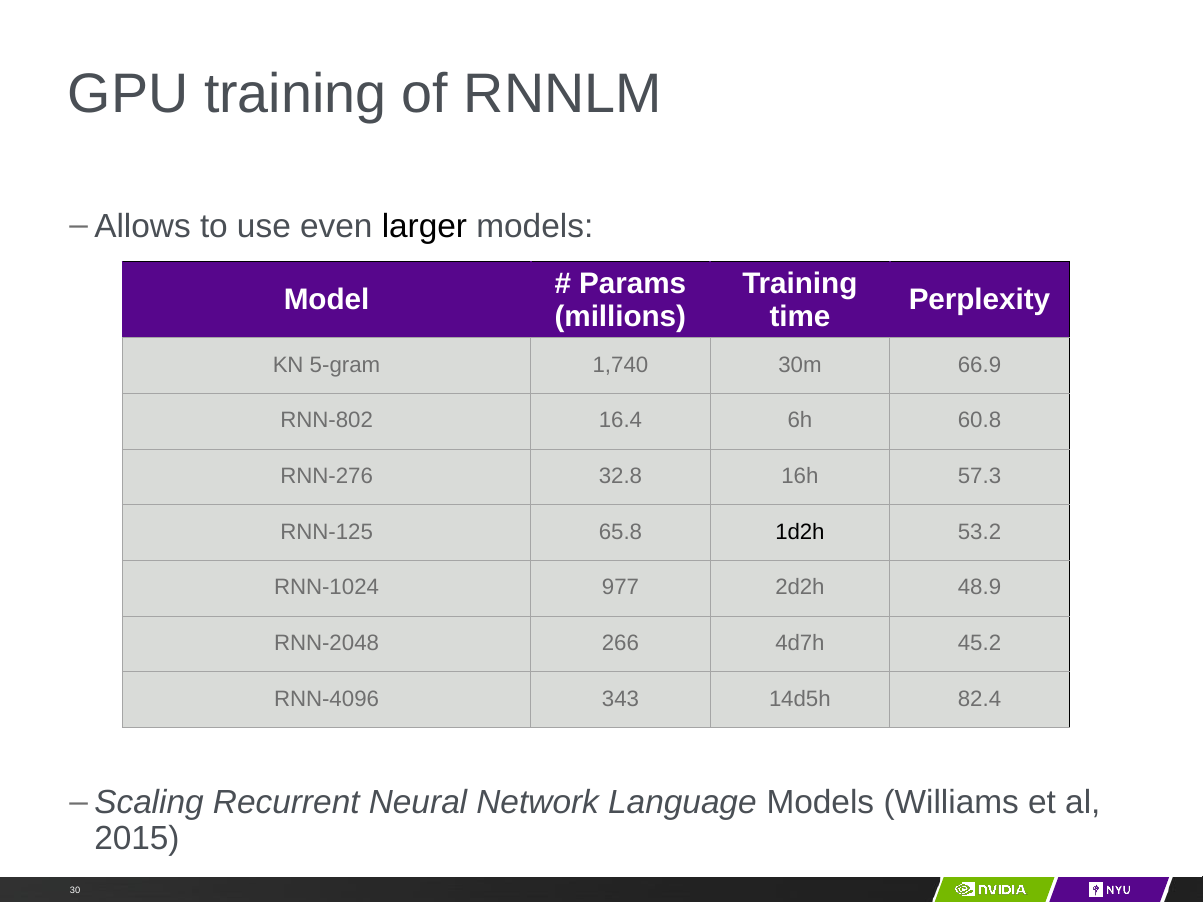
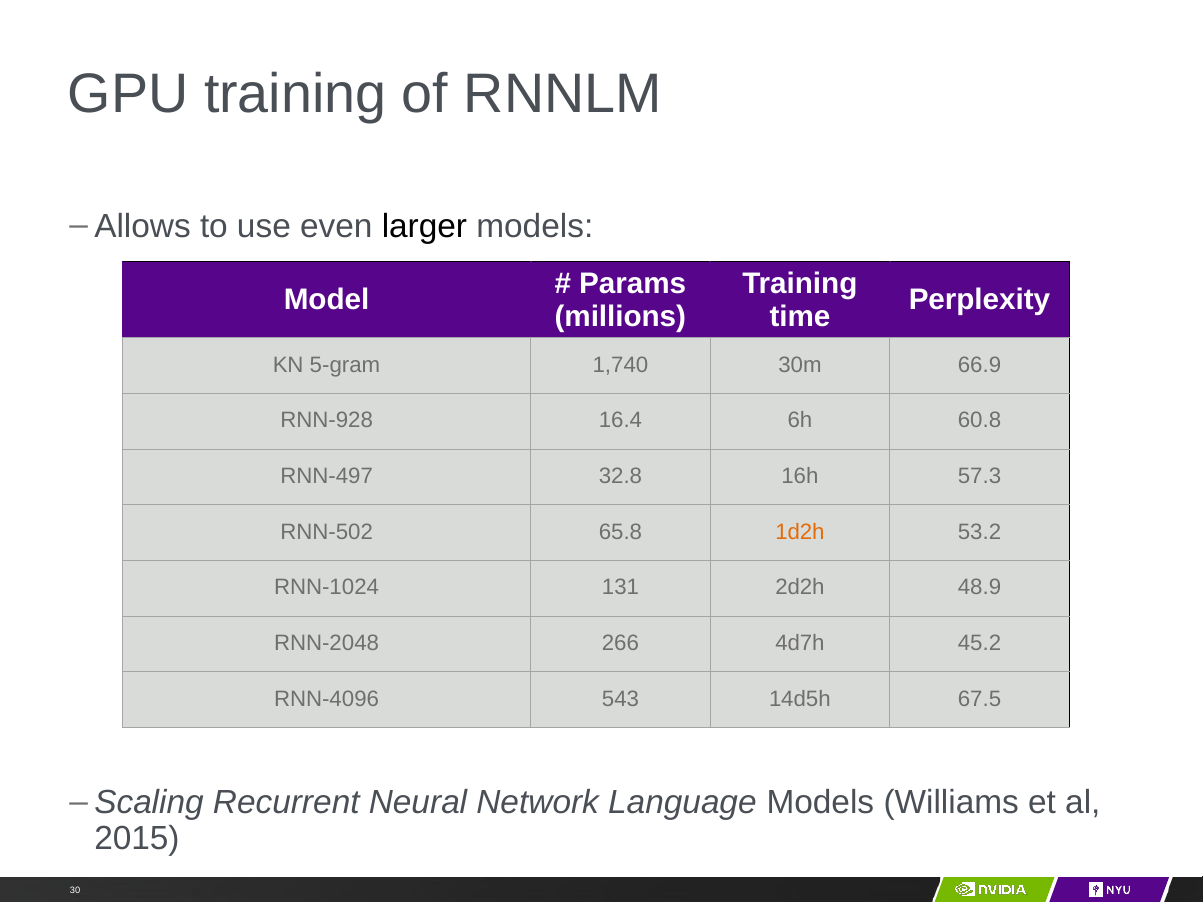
RNN-802: RNN-802 -> RNN-928
RNN-276: RNN-276 -> RNN-497
RNN-125: RNN-125 -> RNN-502
1d2h colour: black -> orange
977: 977 -> 131
343: 343 -> 543
82.4: 82.4 -> 67.5
